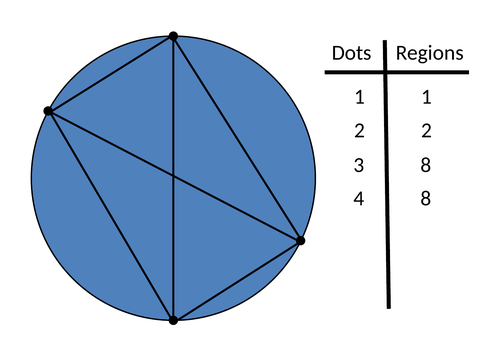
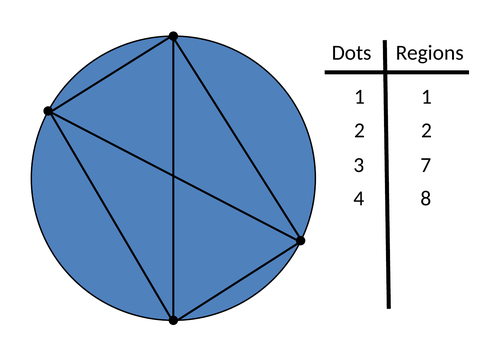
3 8: 8 -> 7
